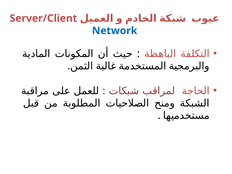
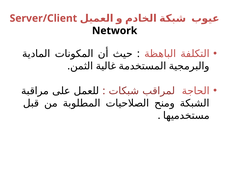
Network colour: blue -> black
